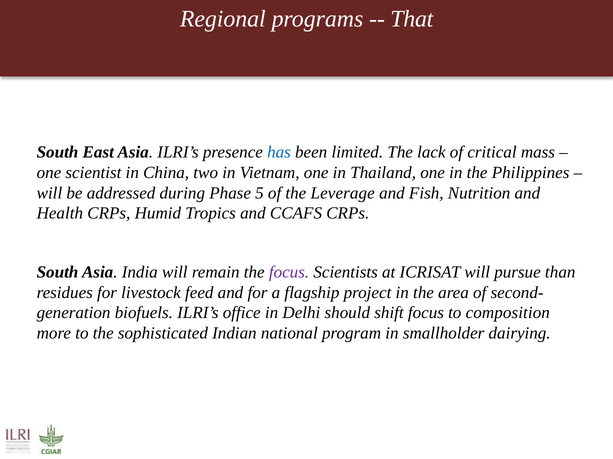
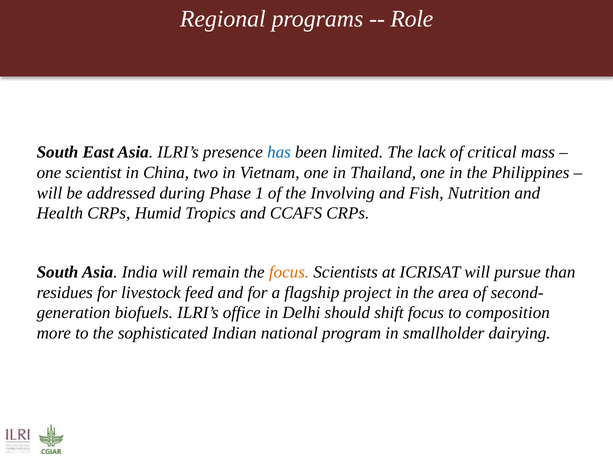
That: That -> Role
5: 5 -> 1
Leverage: Leverage -> Involving
focus at (289, 272) colour: purple -> orange
